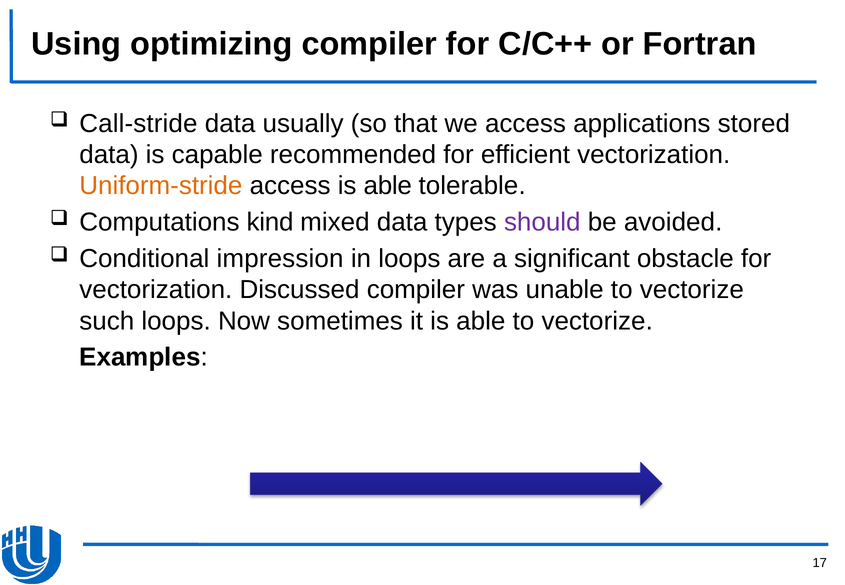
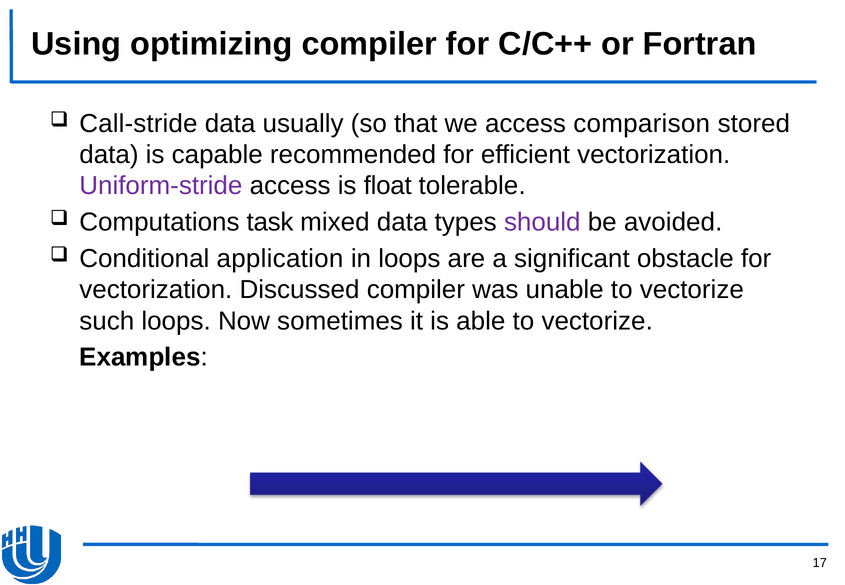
applications: applications -> comparison
Uniform-stride colour: orange -> purple
access is able: able -> float
kind: kind -> task
impression: impression -> application
